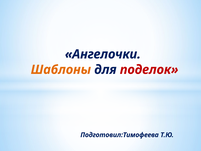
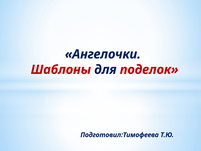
Шаблоны colour: orange -> red
